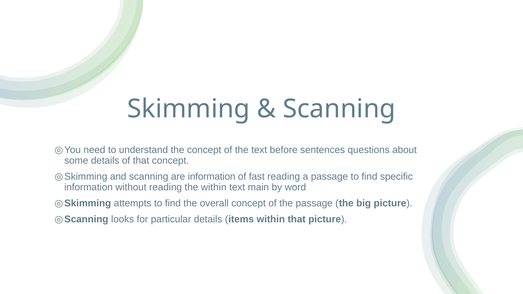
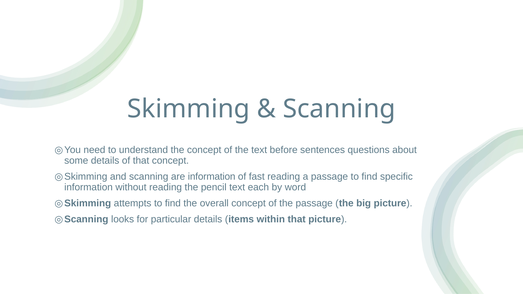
the within: within -> pencil
main: main -> each
